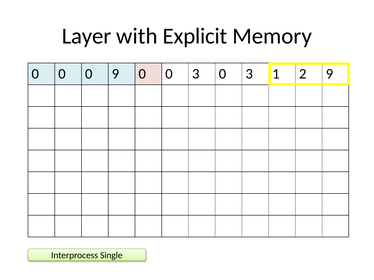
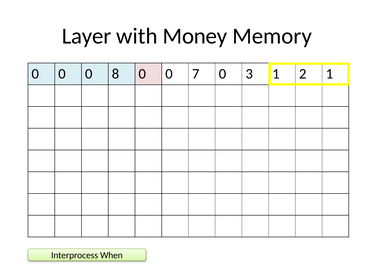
Explicit: Explicit -> Money
0 9: 9 -> 8
0 0 3: 3 -> 7
2 9: 9 -> 1
Single: Single -> When
